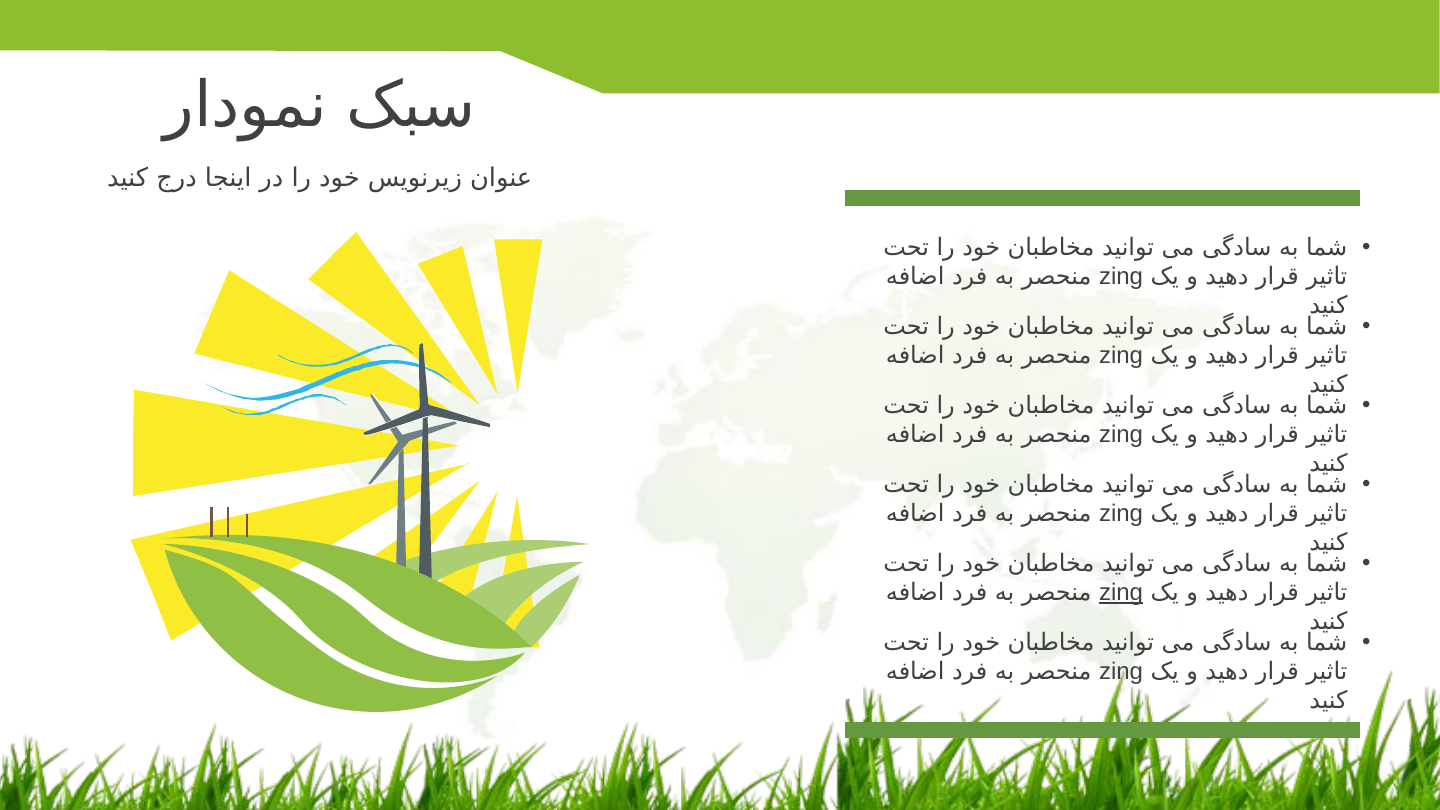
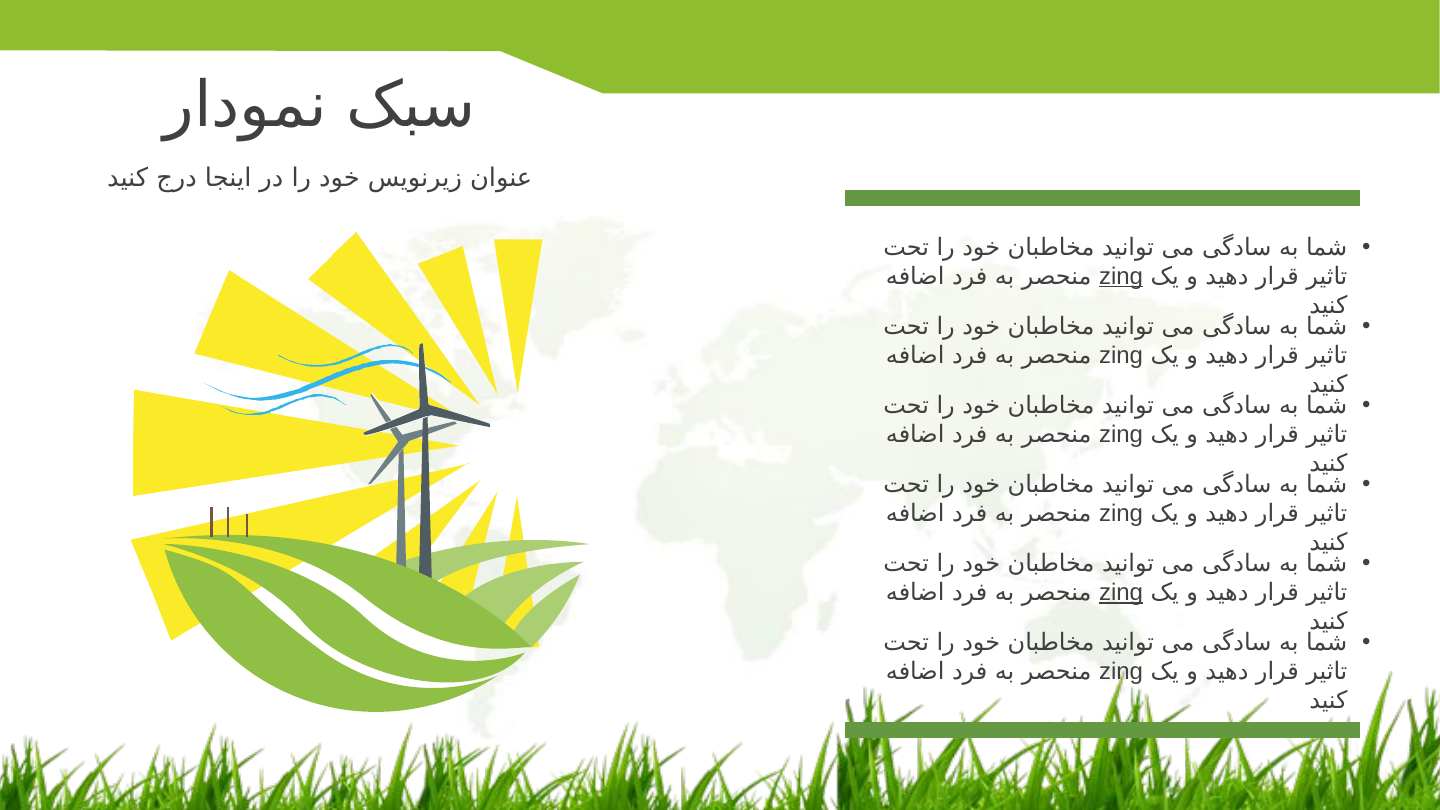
zing at (1121, 276) underline: none -> present
